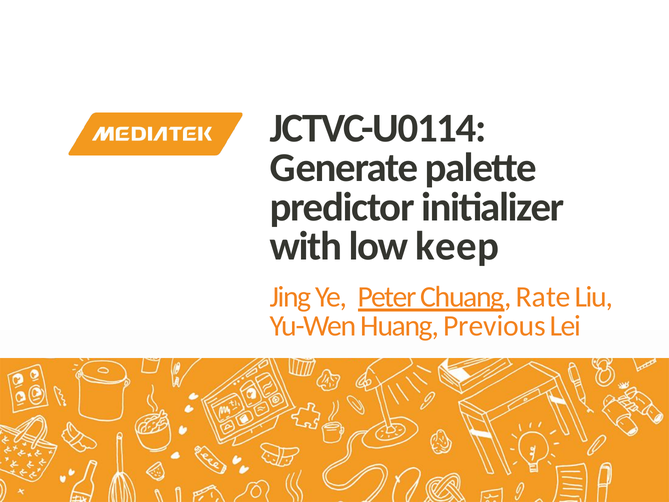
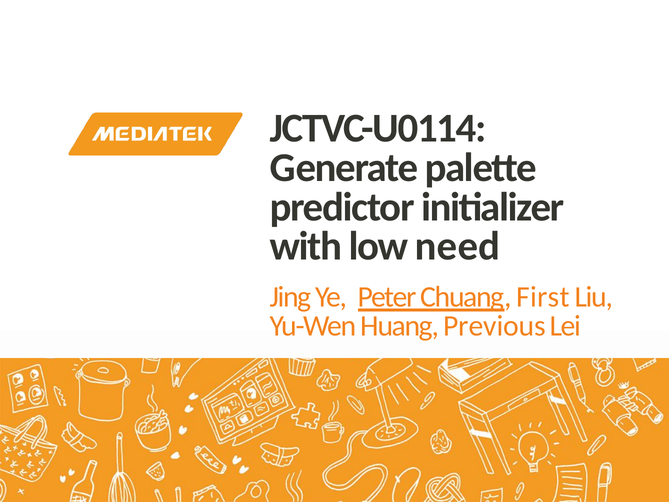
keep: keep -> need
Rate: Rate -> First
